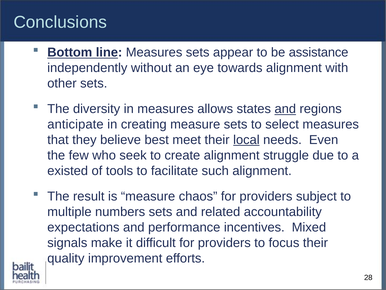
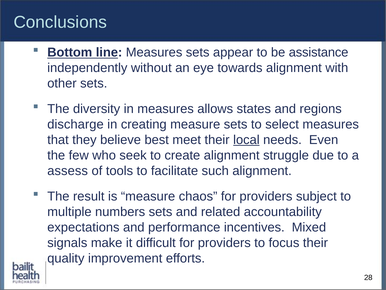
and at (285, 109) underline: present -> none
anticipate: anticipate -> discharge
existed: existed -> assess
